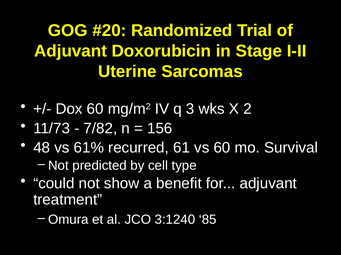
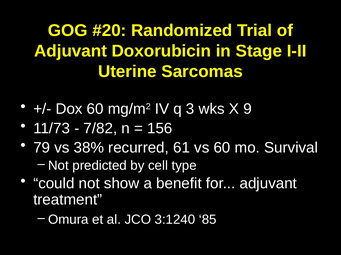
2: 2 -> 9
48: 48 -> 79
61%: 61% -> 38%
